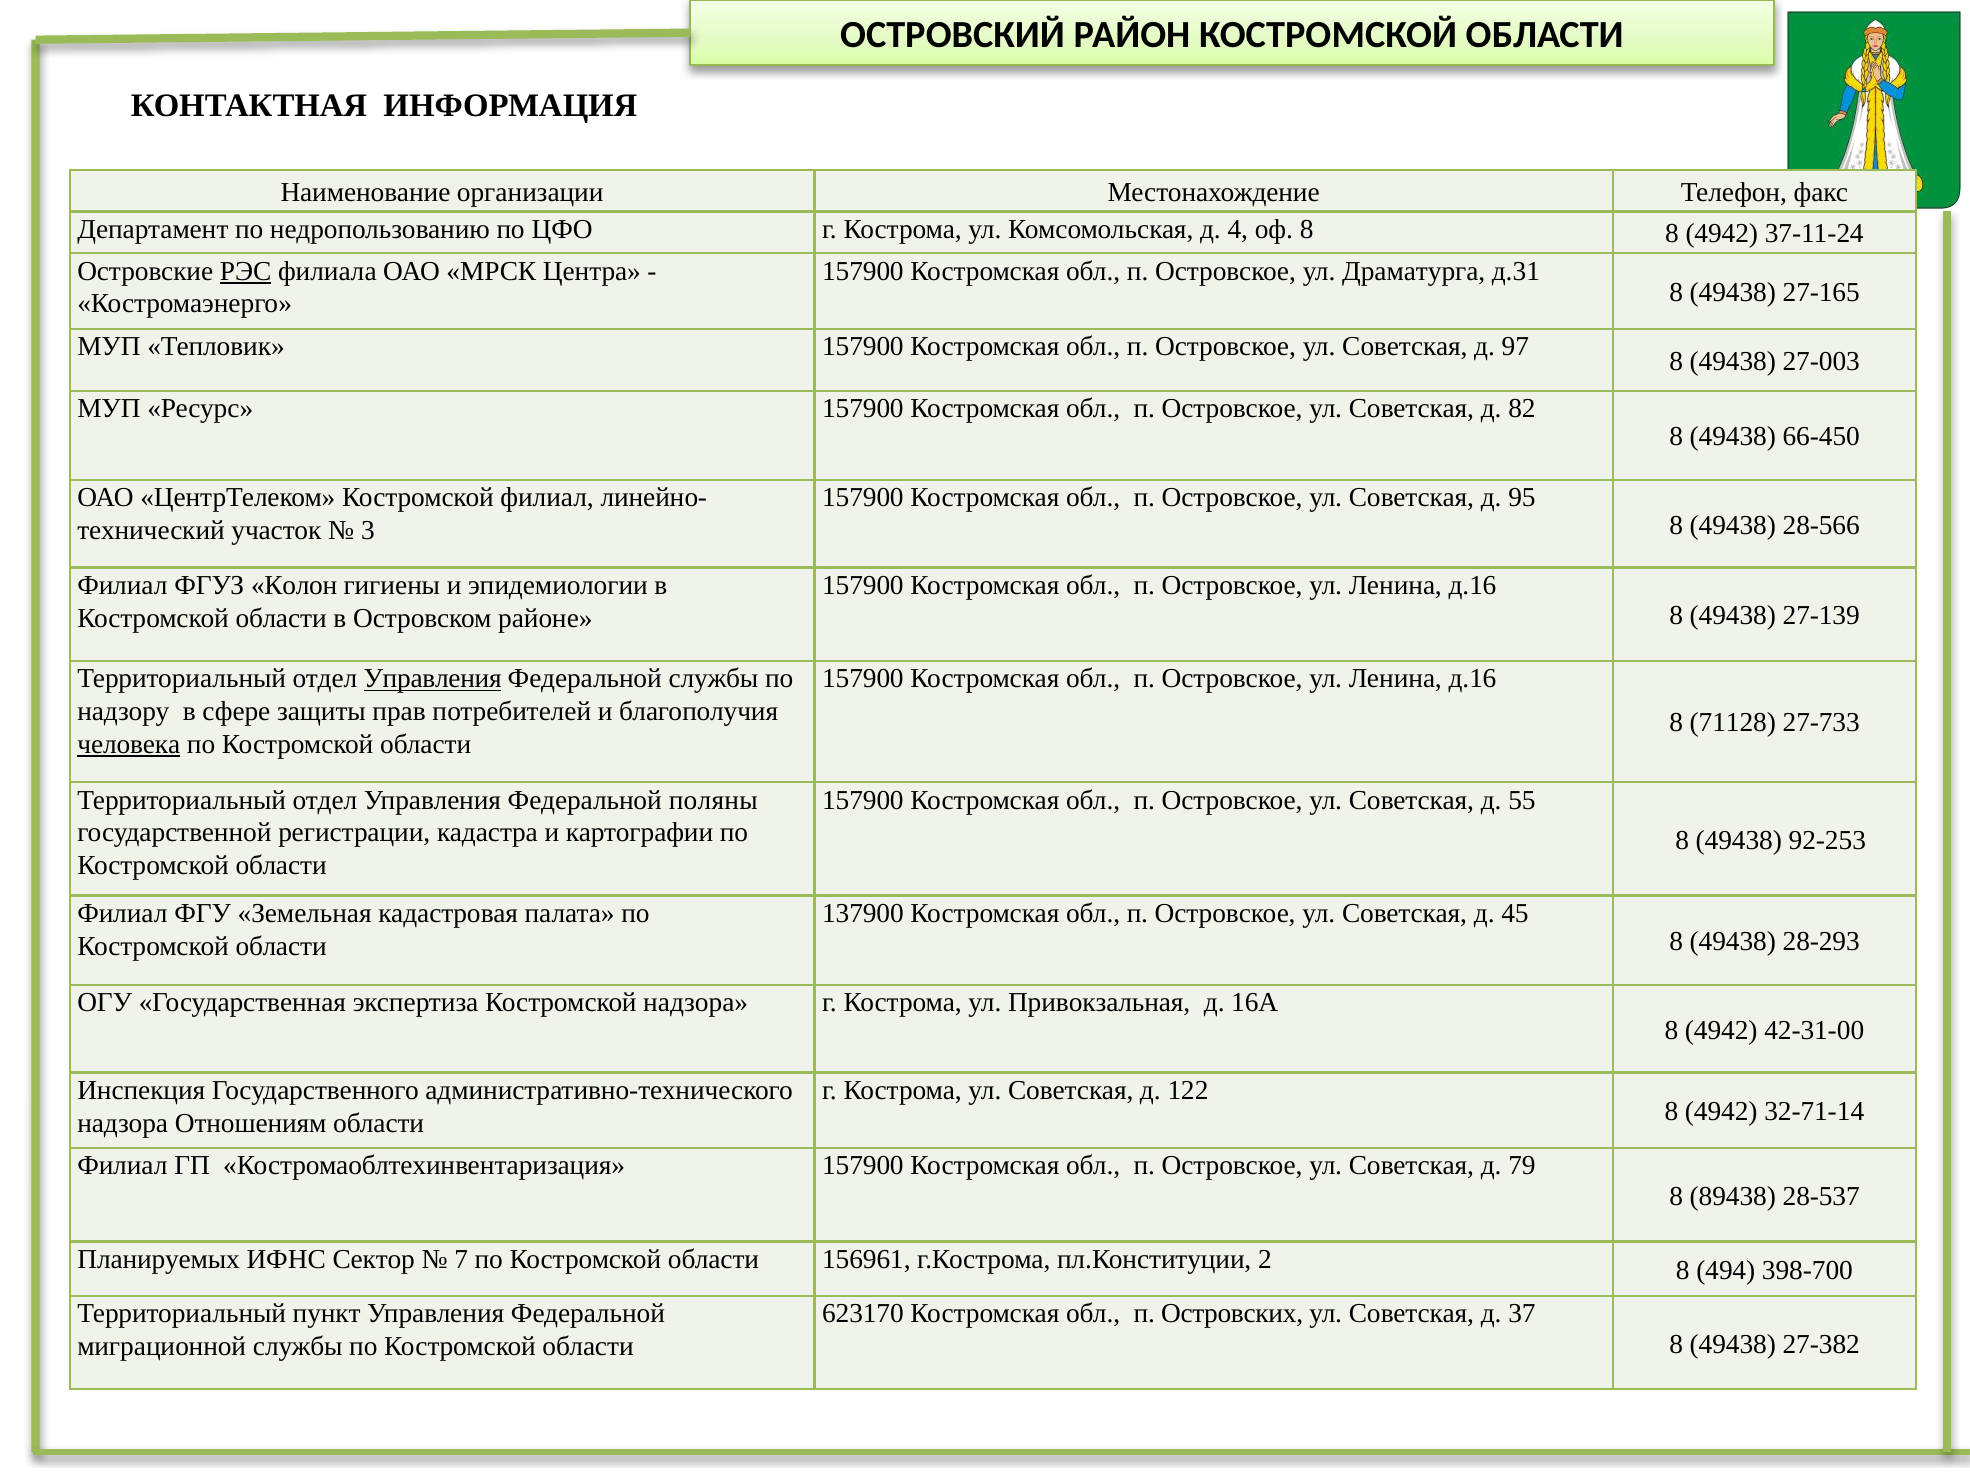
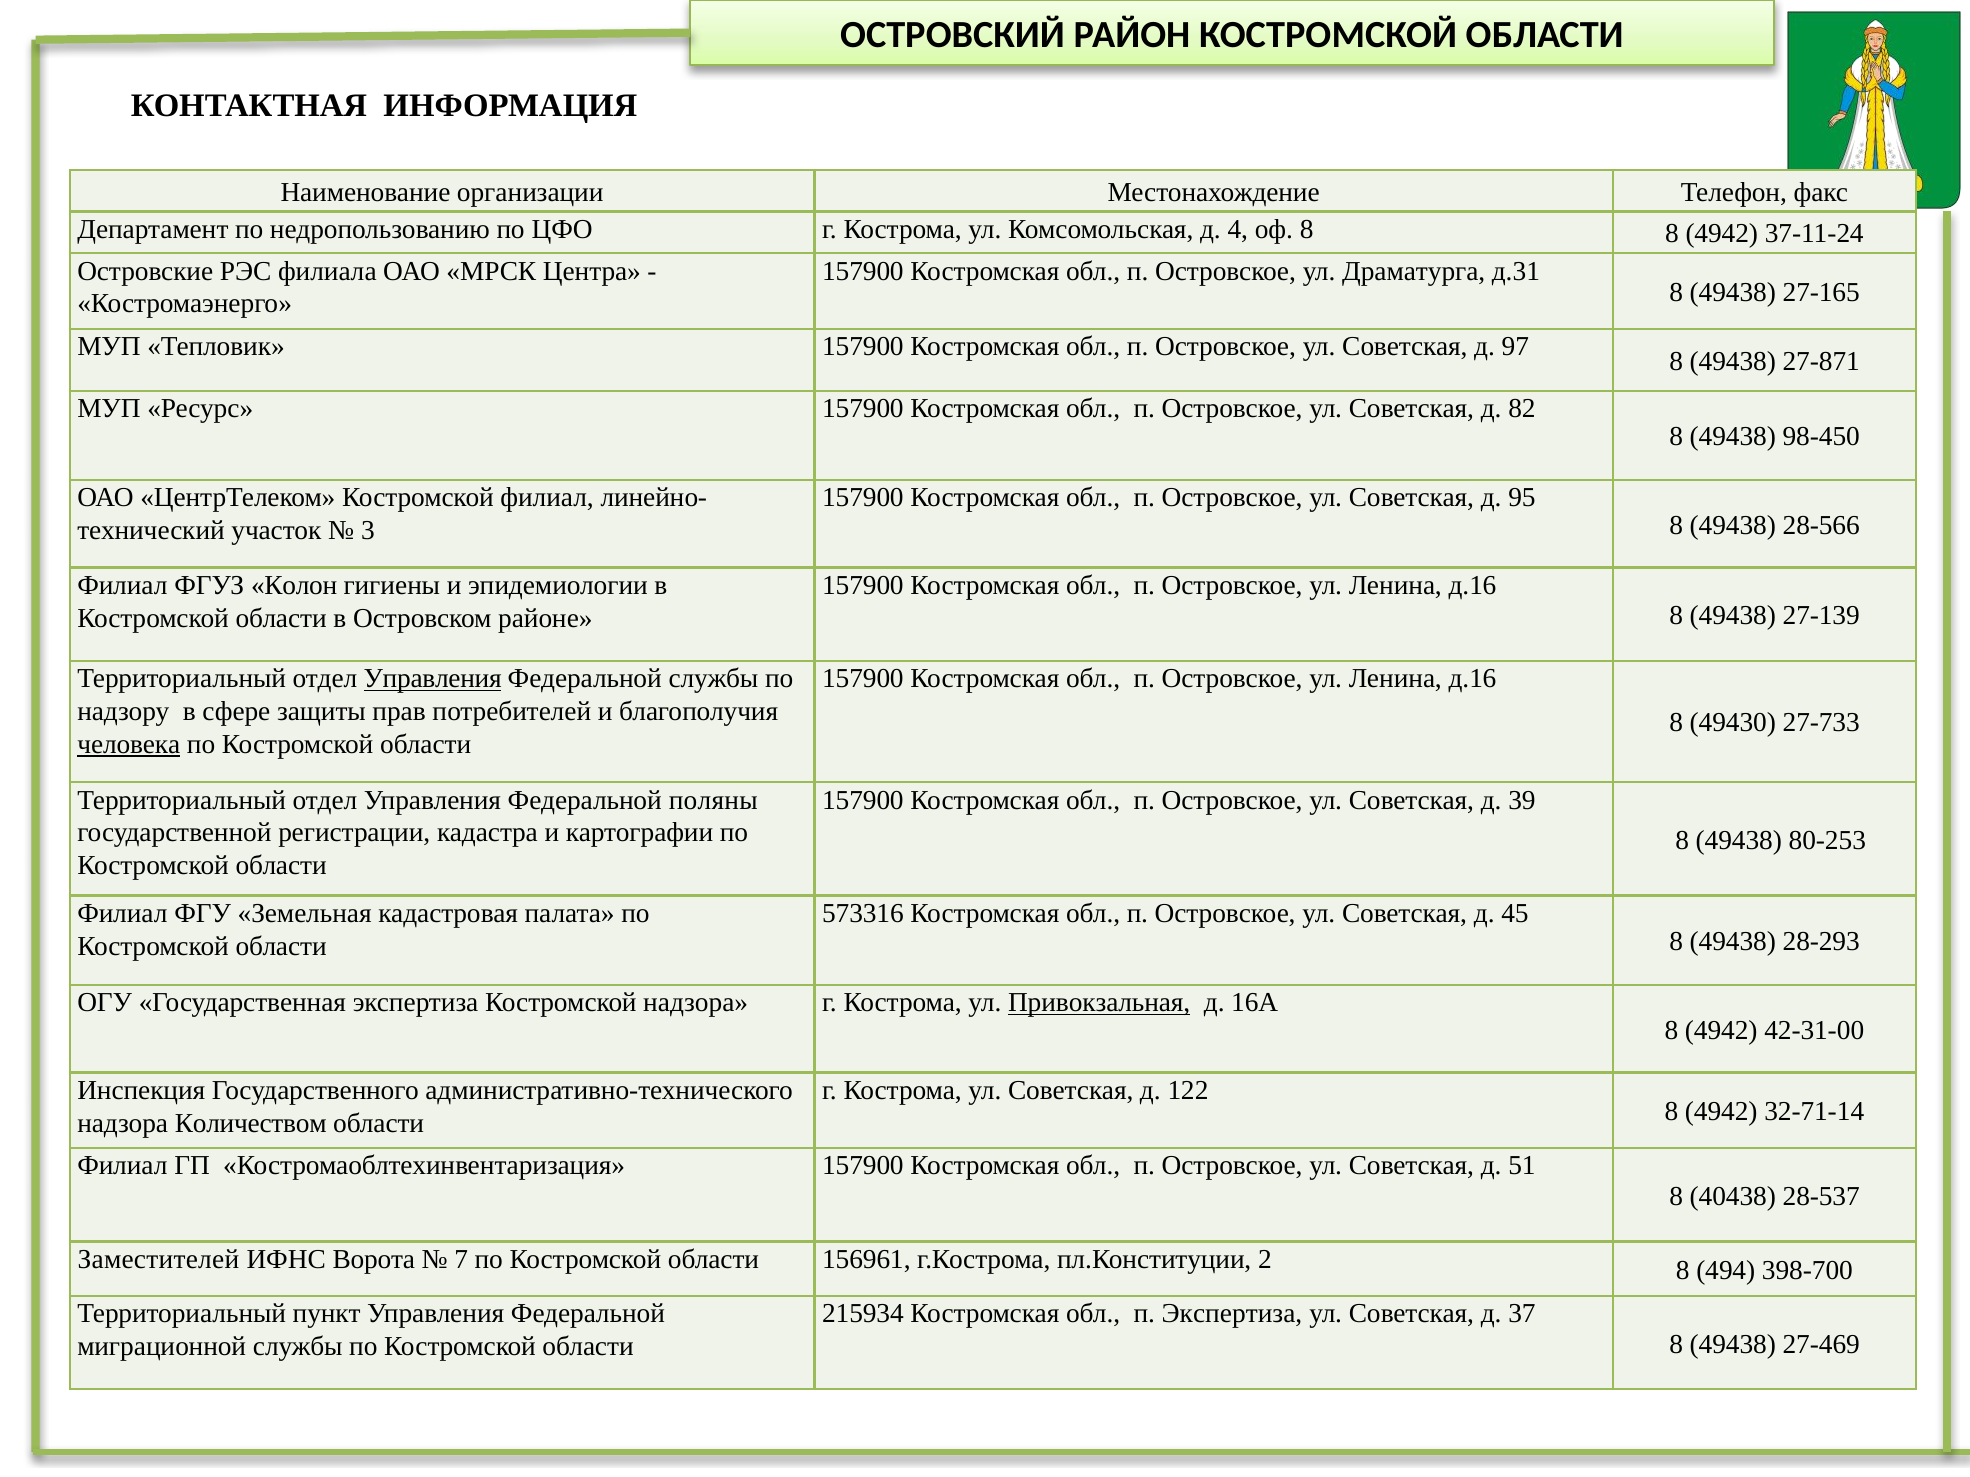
РЭС underline: present -> none
27-003: 27-003 -> 27-871
66-450: 66-450 -> 98-450
71128: 71128 -> 49430
55: 55 -> 39
92-253: 92-253 -> 80-253
137900: 137900 -> 573316
Привокзальная underline: none -> present
Отношениям: Отношениям -> Количеством
79: 79 -> 51
89438: 89438 -> 40438
Планируемых: Планируемых -> Заместителей
Сектор: Сектор -> Ворота
623170: 623170 -> 215934
п Островских: Островских -> Экспертиза
27-382: 27-382 -> 27-469
